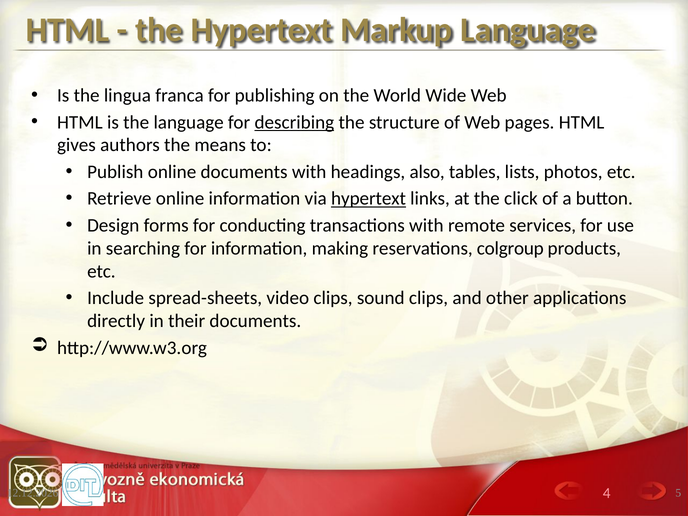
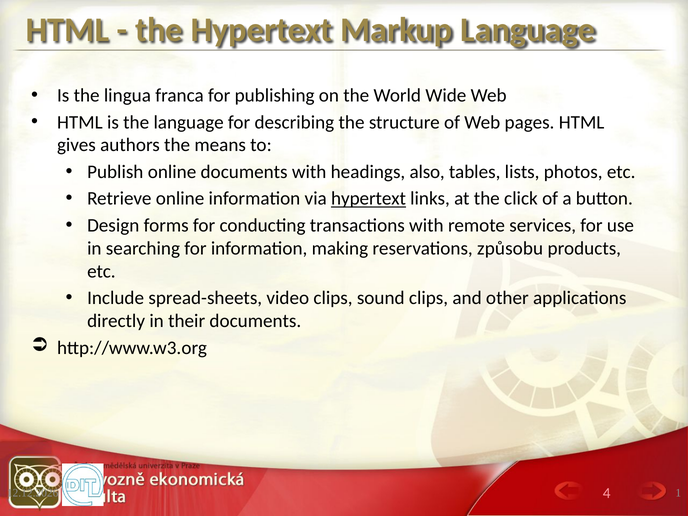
describing underline: present -> none
colgroup: colgroup -> způsobu
5: 5 -> 1
